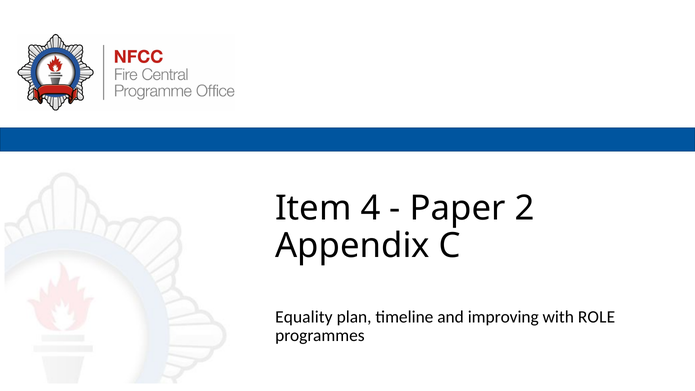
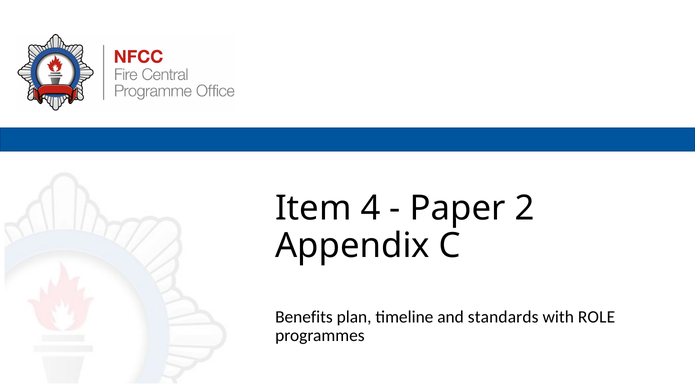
Equality: Equality -> Benefits
improving: improving -> standards
